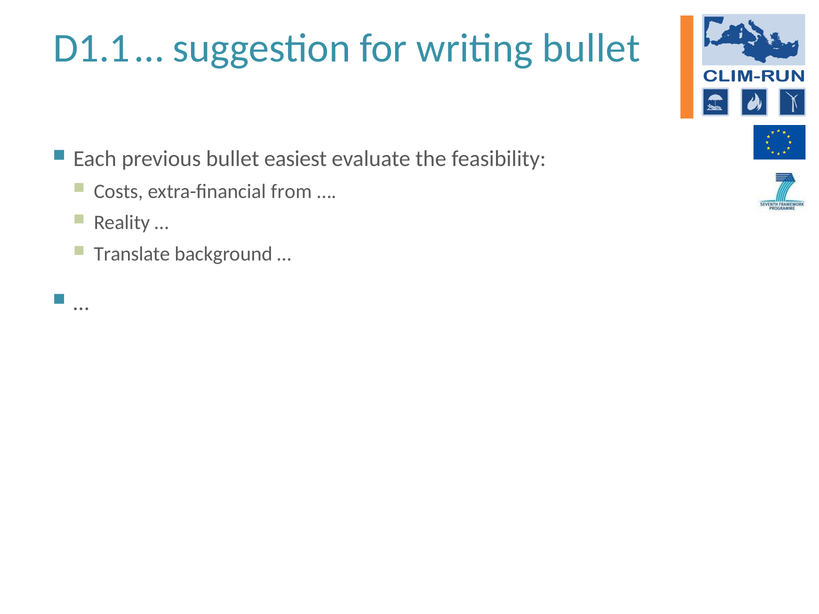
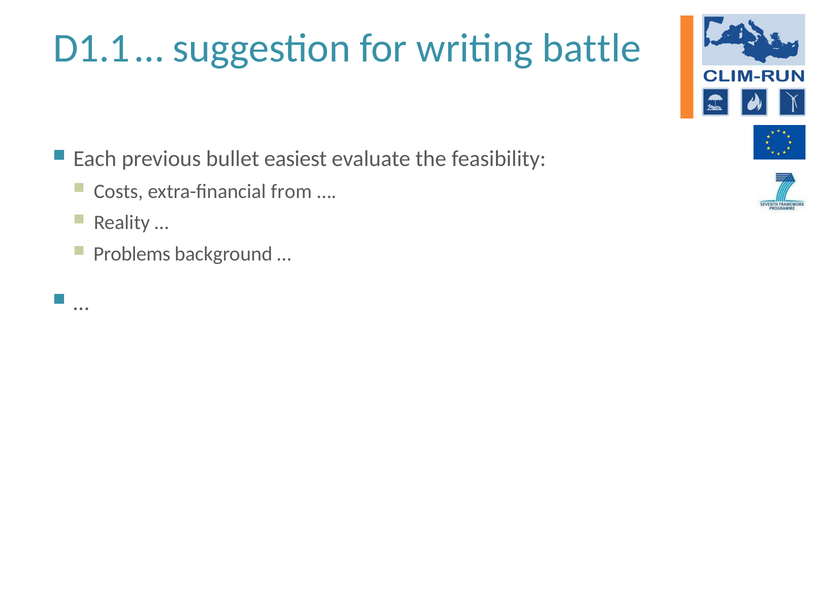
writing bullet: bullet -> battle
Translate: Translate -> Problems
